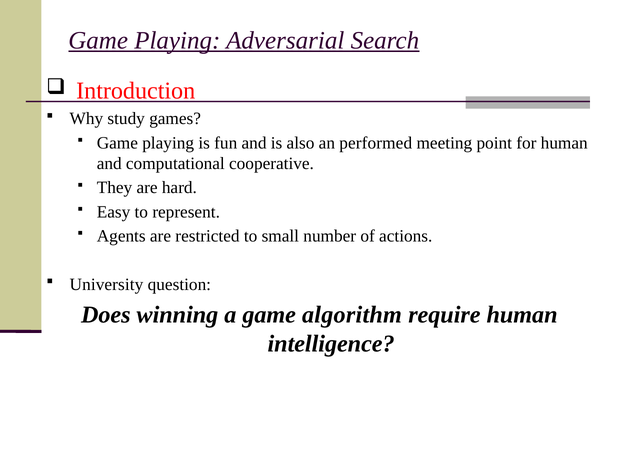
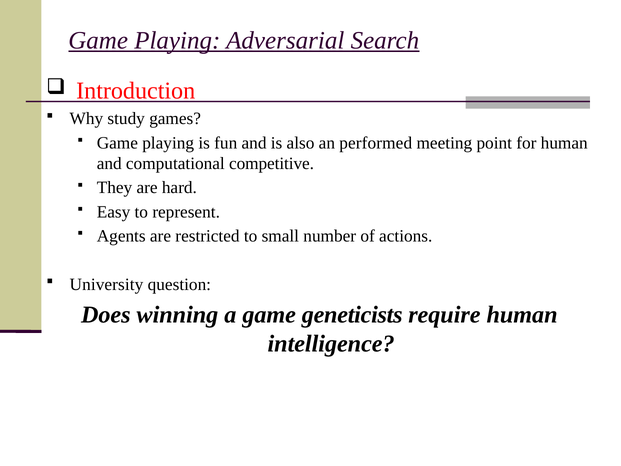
cooperative: cooperative -> competitive
algorithm: algorithm -> geneticists
